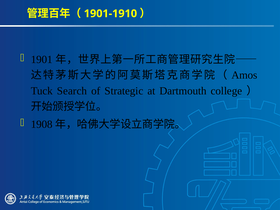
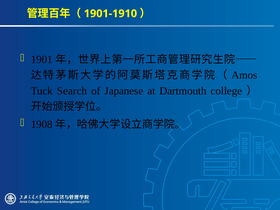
Strategic: Strategic -> Japanese
